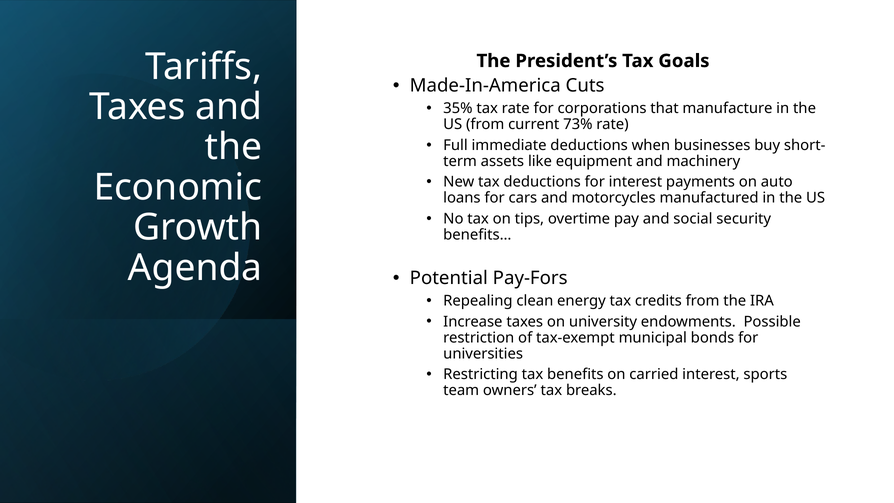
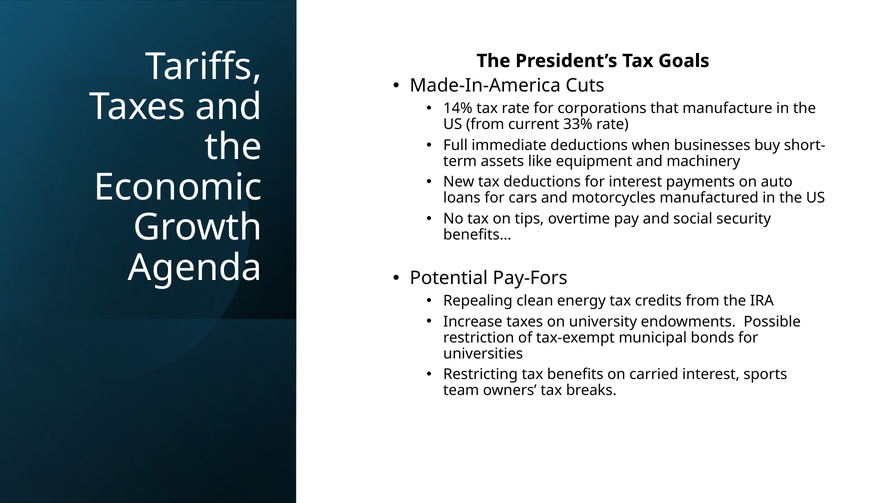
35%: 35% -> 14%
73%: 73% -> 33%
